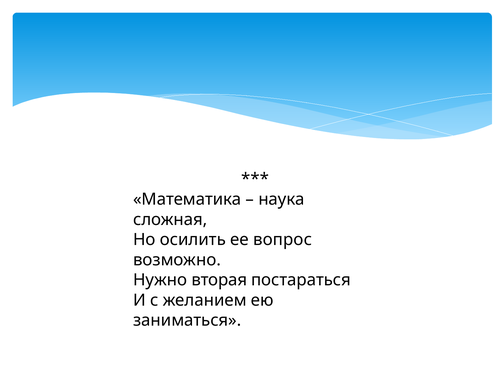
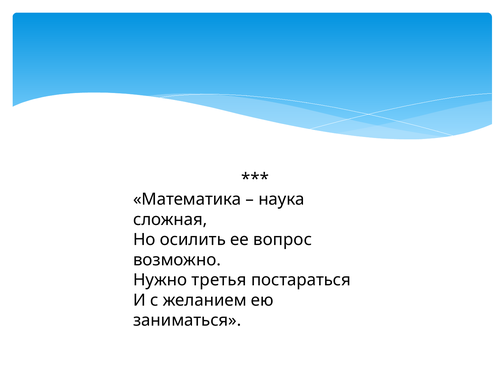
вторая: вторая -> третья
